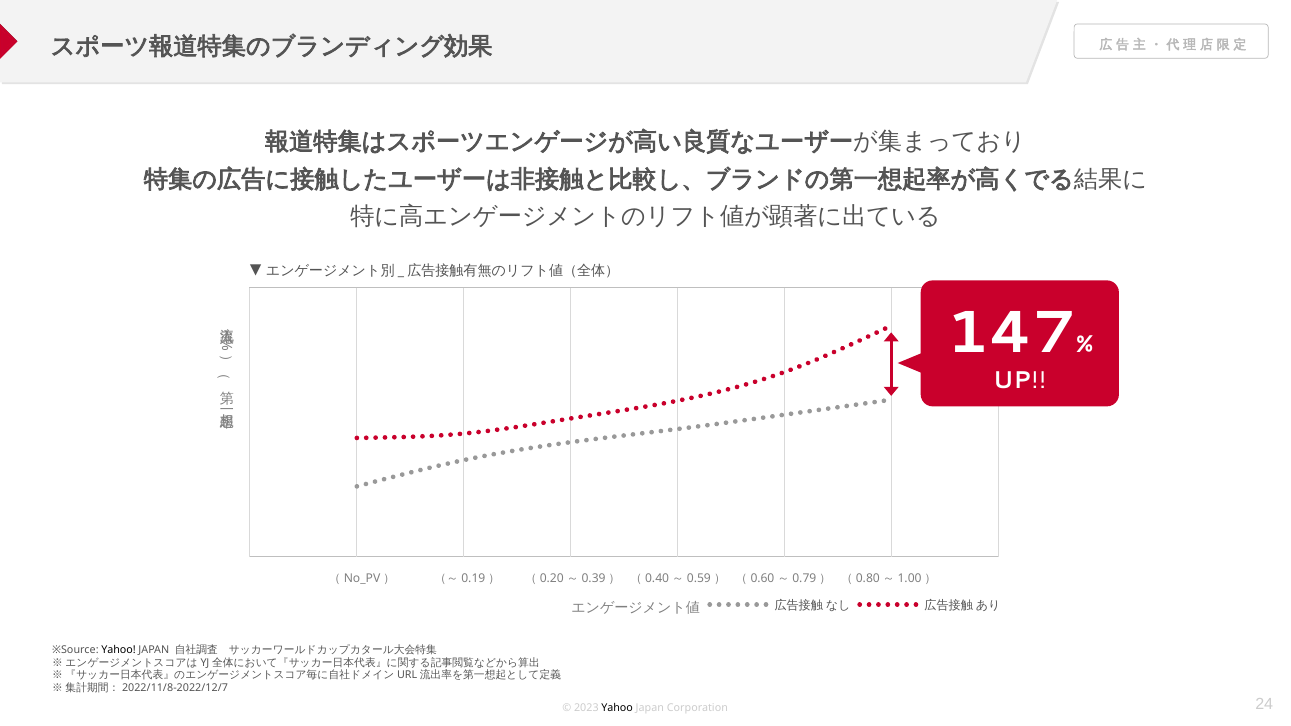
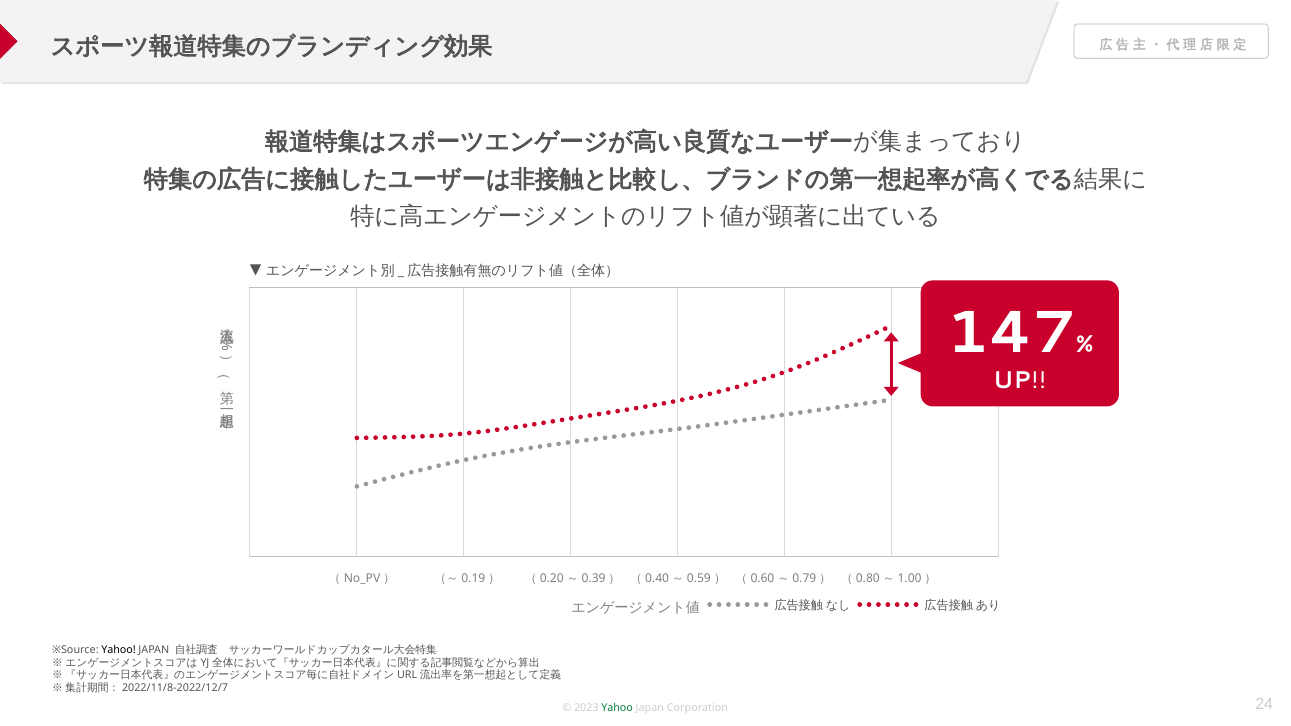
Yahoo at (617, 708) colour: black -> green
